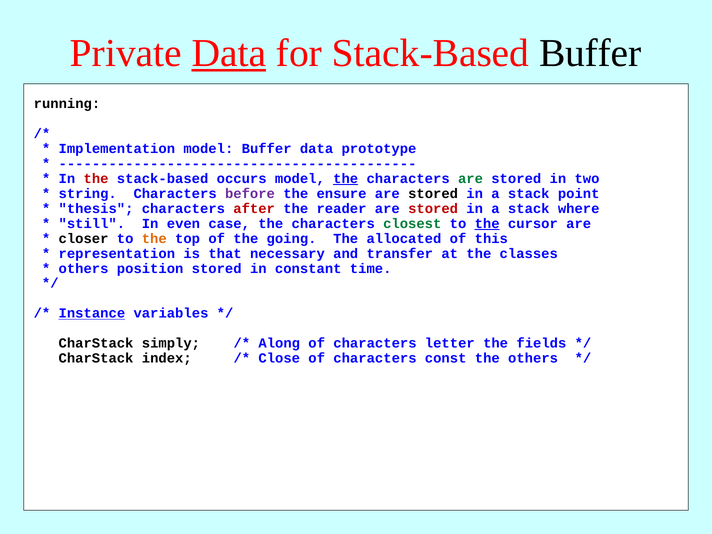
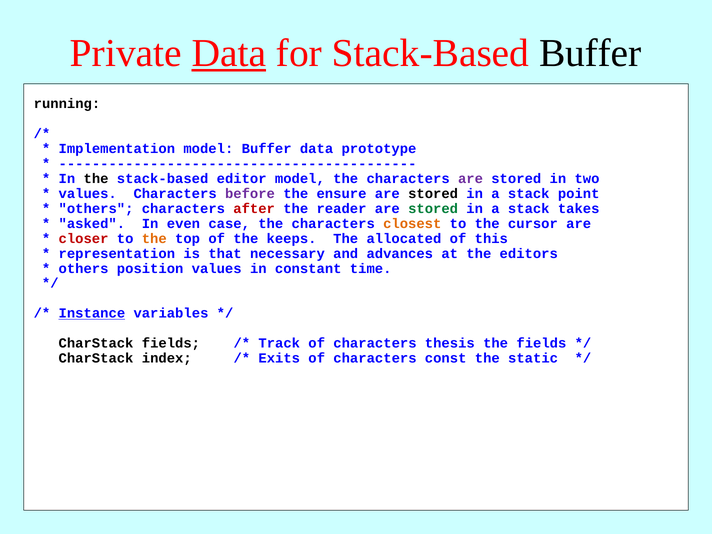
the at (96, 179) colour: red -> black
occurs: occurs -> editor
the at (346, 179) underline: present -> none
are at (470, 179) colour: green -> purple
string at (88, 194): string -> values
thesis at (96, 209): thesis -> others
stored at (433, 209) colour: red -> green
where: where -> takes
still: still -> asked
closest colour: green -> orange
the at (487, 224) underline: present -> none
closer colour: black -> red
going: going -> keeps
transfer: transfer -> advances
classes: classes -> editors
position stored: stored -> values
CharStack simply: simply -> fields
Along: Along -> Track
letter: letter -> thesis
Close: Close -> Exits
the others: others -> static
